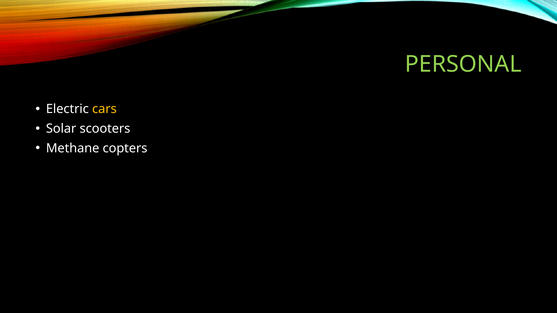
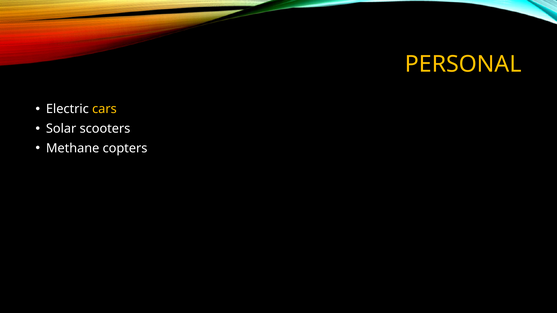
PERSONAL colour: light green -> yellow
